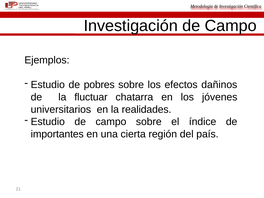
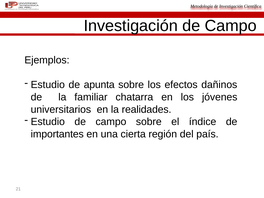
pobres: pobres -> apunta
fluctuar: fluctuar -> familiar
